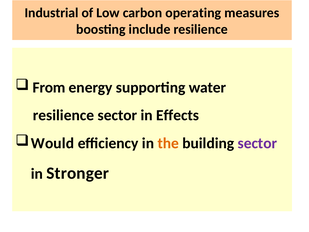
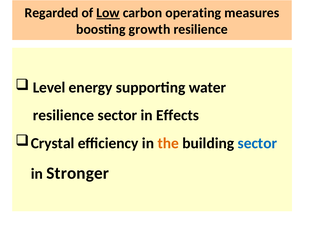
Industrial: Industrial -> Regarded
Low underline: none -> present
include: include -> growth
From: From -> Level
Would: Would -> Crystal
sector at (257, 143) colour: purple -> blue
